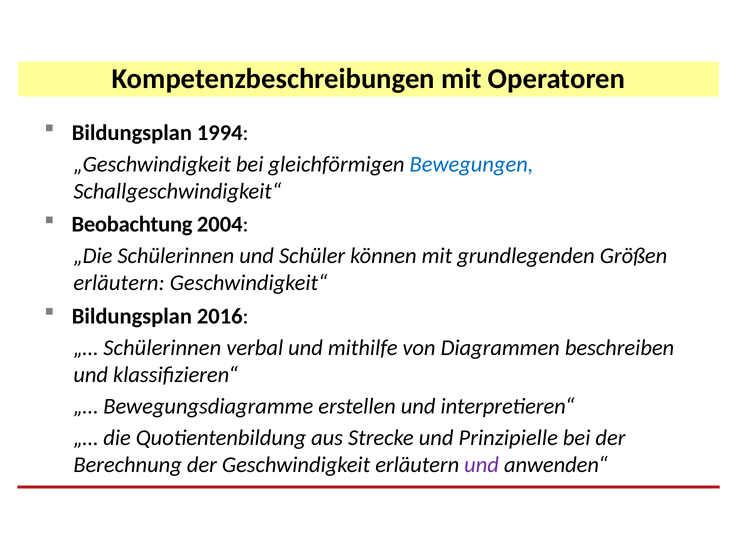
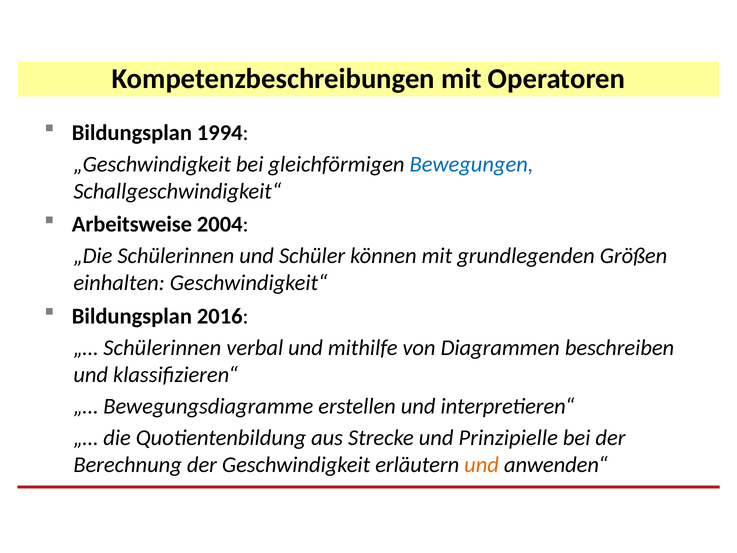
Beobachtung: Beobachtung -> Arbeitsweise
erläutern at (119, 283): erläutern -> einhalten
und at (482, 465) colour: purple -> orange
